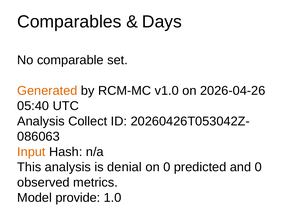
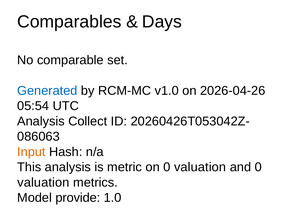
Generated colour: orange -> blue
05:40: 05:40 -> 05:54
denial: denial -> metric
on 0 predicted: predicted -> valuation
observed at (43, 183): observed -> valuation
